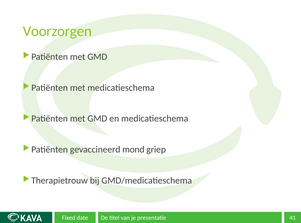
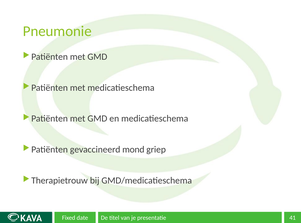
Voorzorgen: Voorzorgen -> Pneumonie
